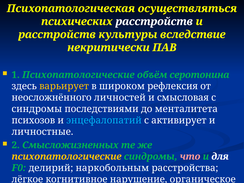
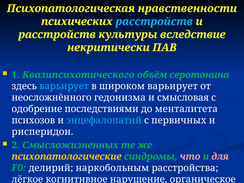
осуществляться: осуществляться -> нравственности
расстройств at (154, 22) colour: white -> light blue
1 Психопатологические: Психопатологические -> Квазипсихотического
варьирует at (64, 86) colour: yellow -> light blue
широком рефлексия: рефлексия -> варьирует
личностей: личностей -> гедонизма
синдромы at (37, 109): синдромы -> одобрение
активирует: активирует -> первичных
личностные: личностные -> рисперидон
для colour: white -> pink
